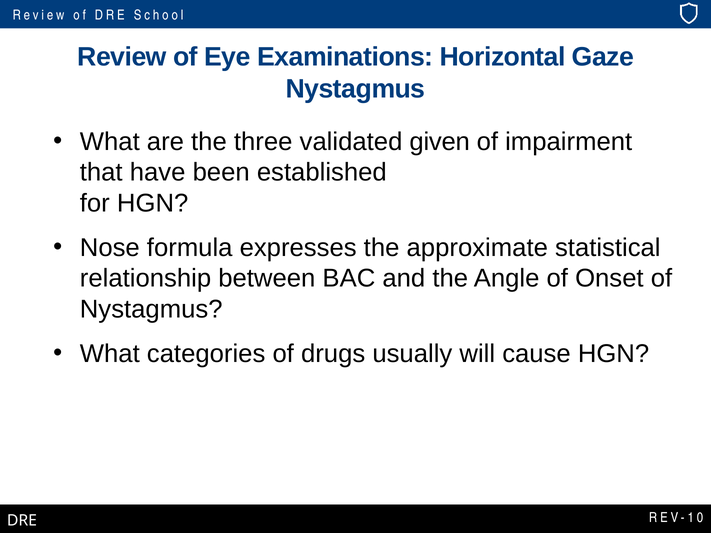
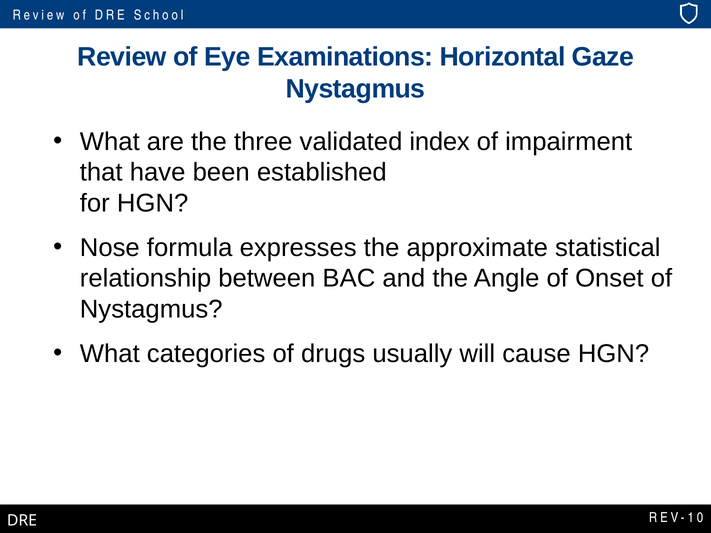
given: given -> index
